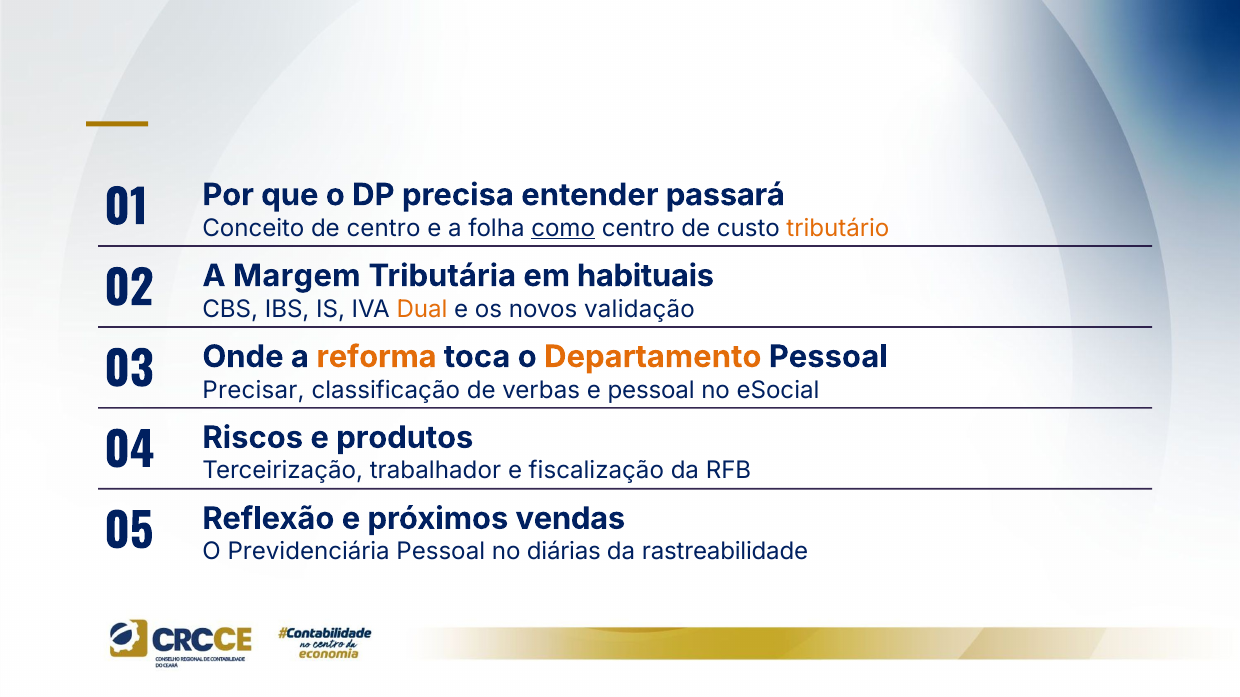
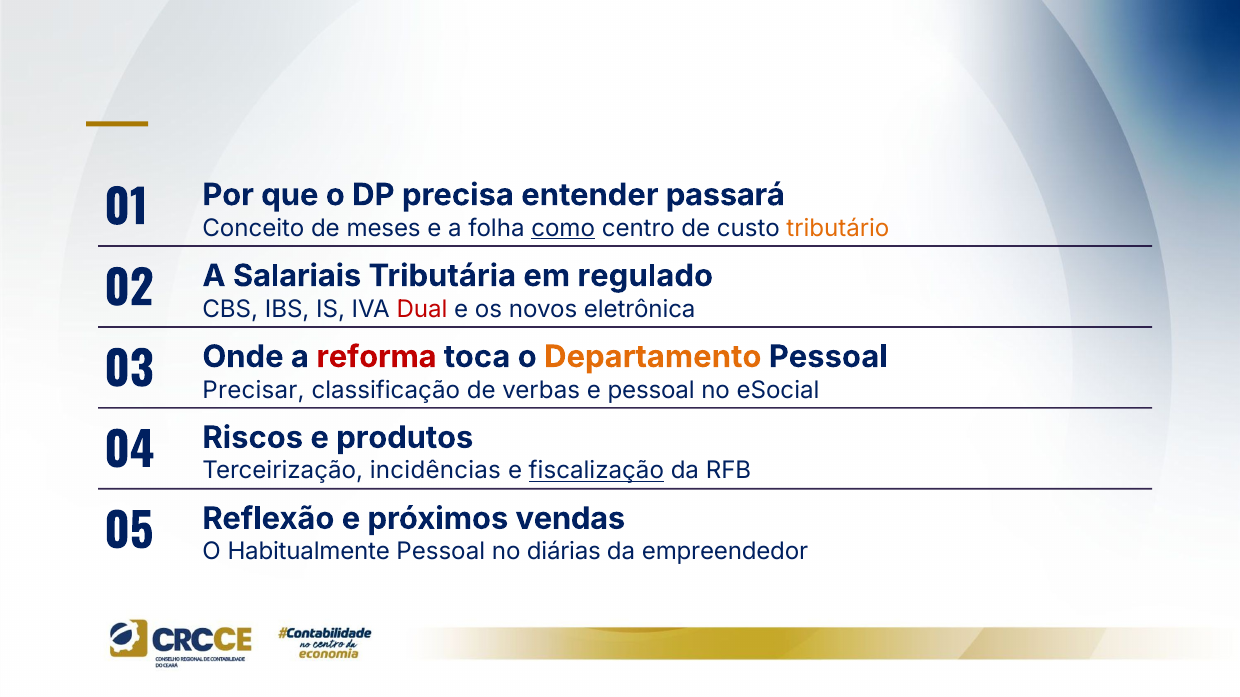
de centro: centro -> meses
Margem: Margem -> Salariais
habituais: habituais -> regulado
Dual colour: orange -> red
validação: validação -> eletrônica
reforma colour: orange -> red
trabalhador: trabalhador -> incidências
fiscalização underline: none -> present
Previdenciária: Previdenciária -> Habitualmente
rastreabilidade: rastreabilidade -> empreendedor
